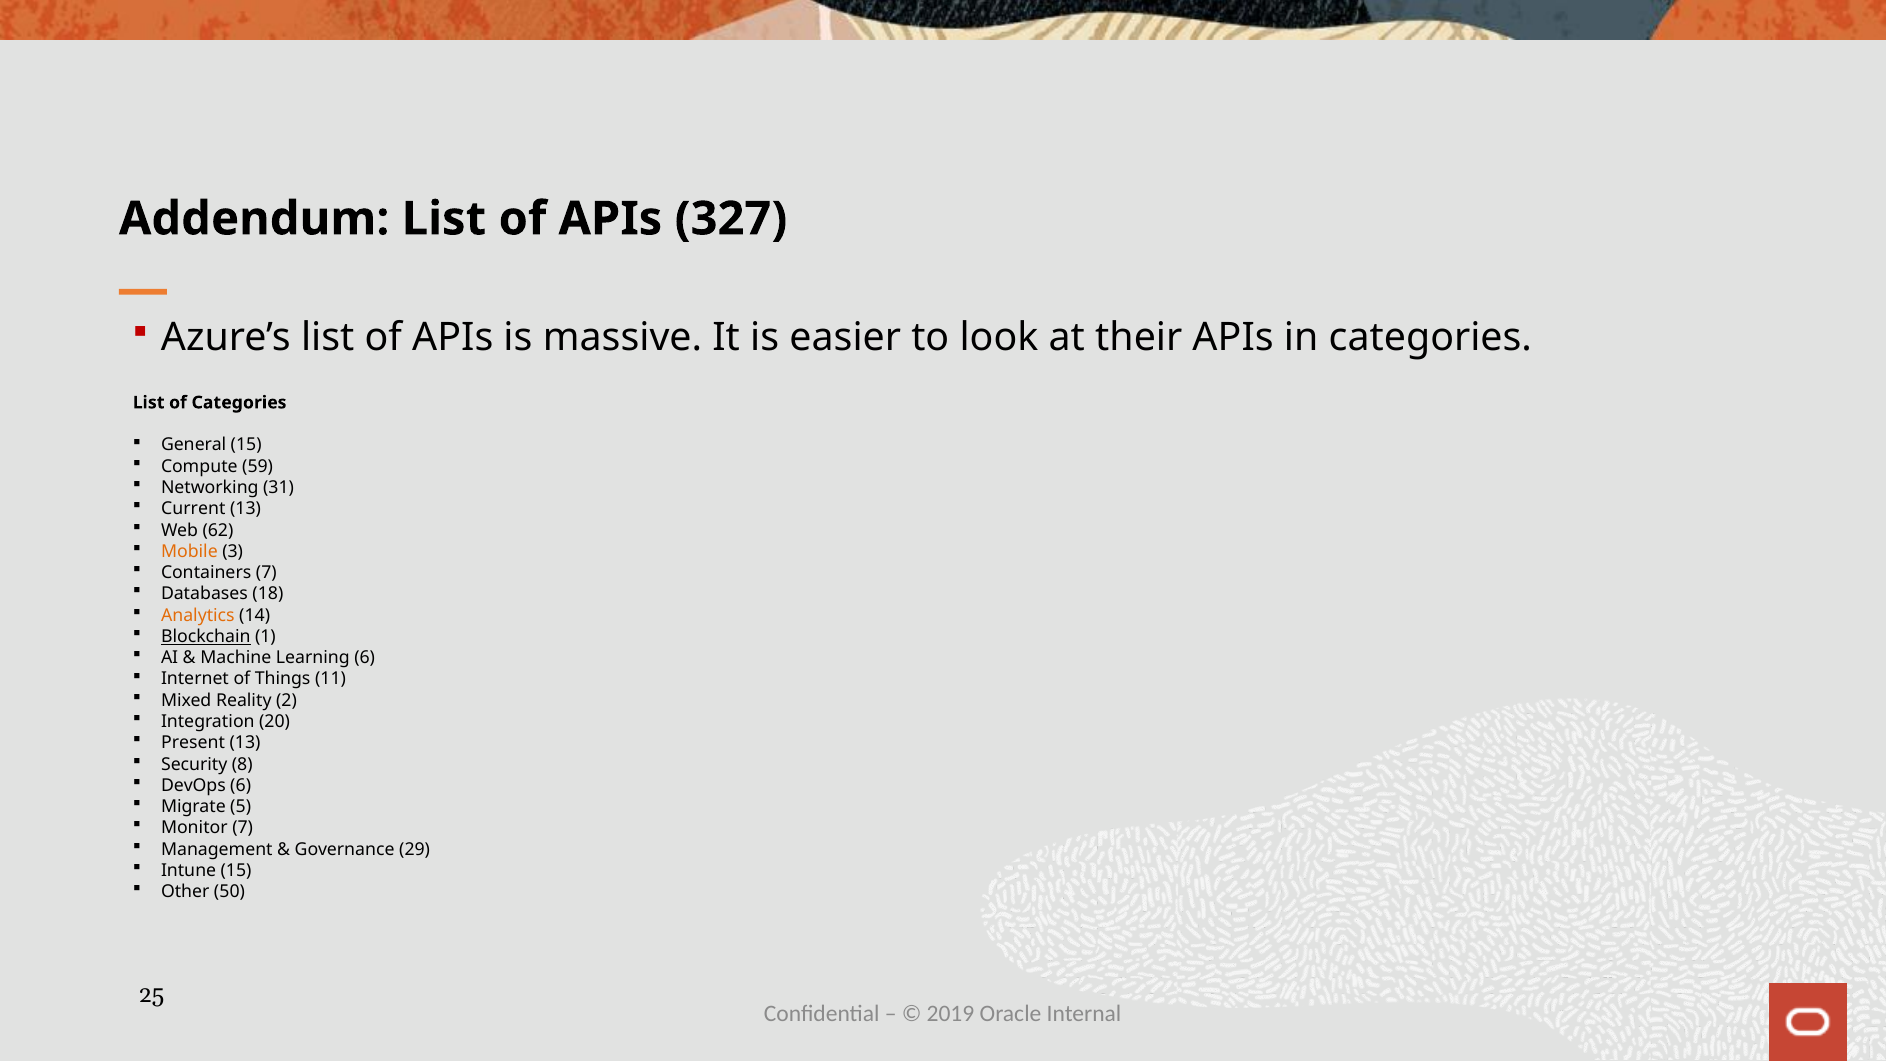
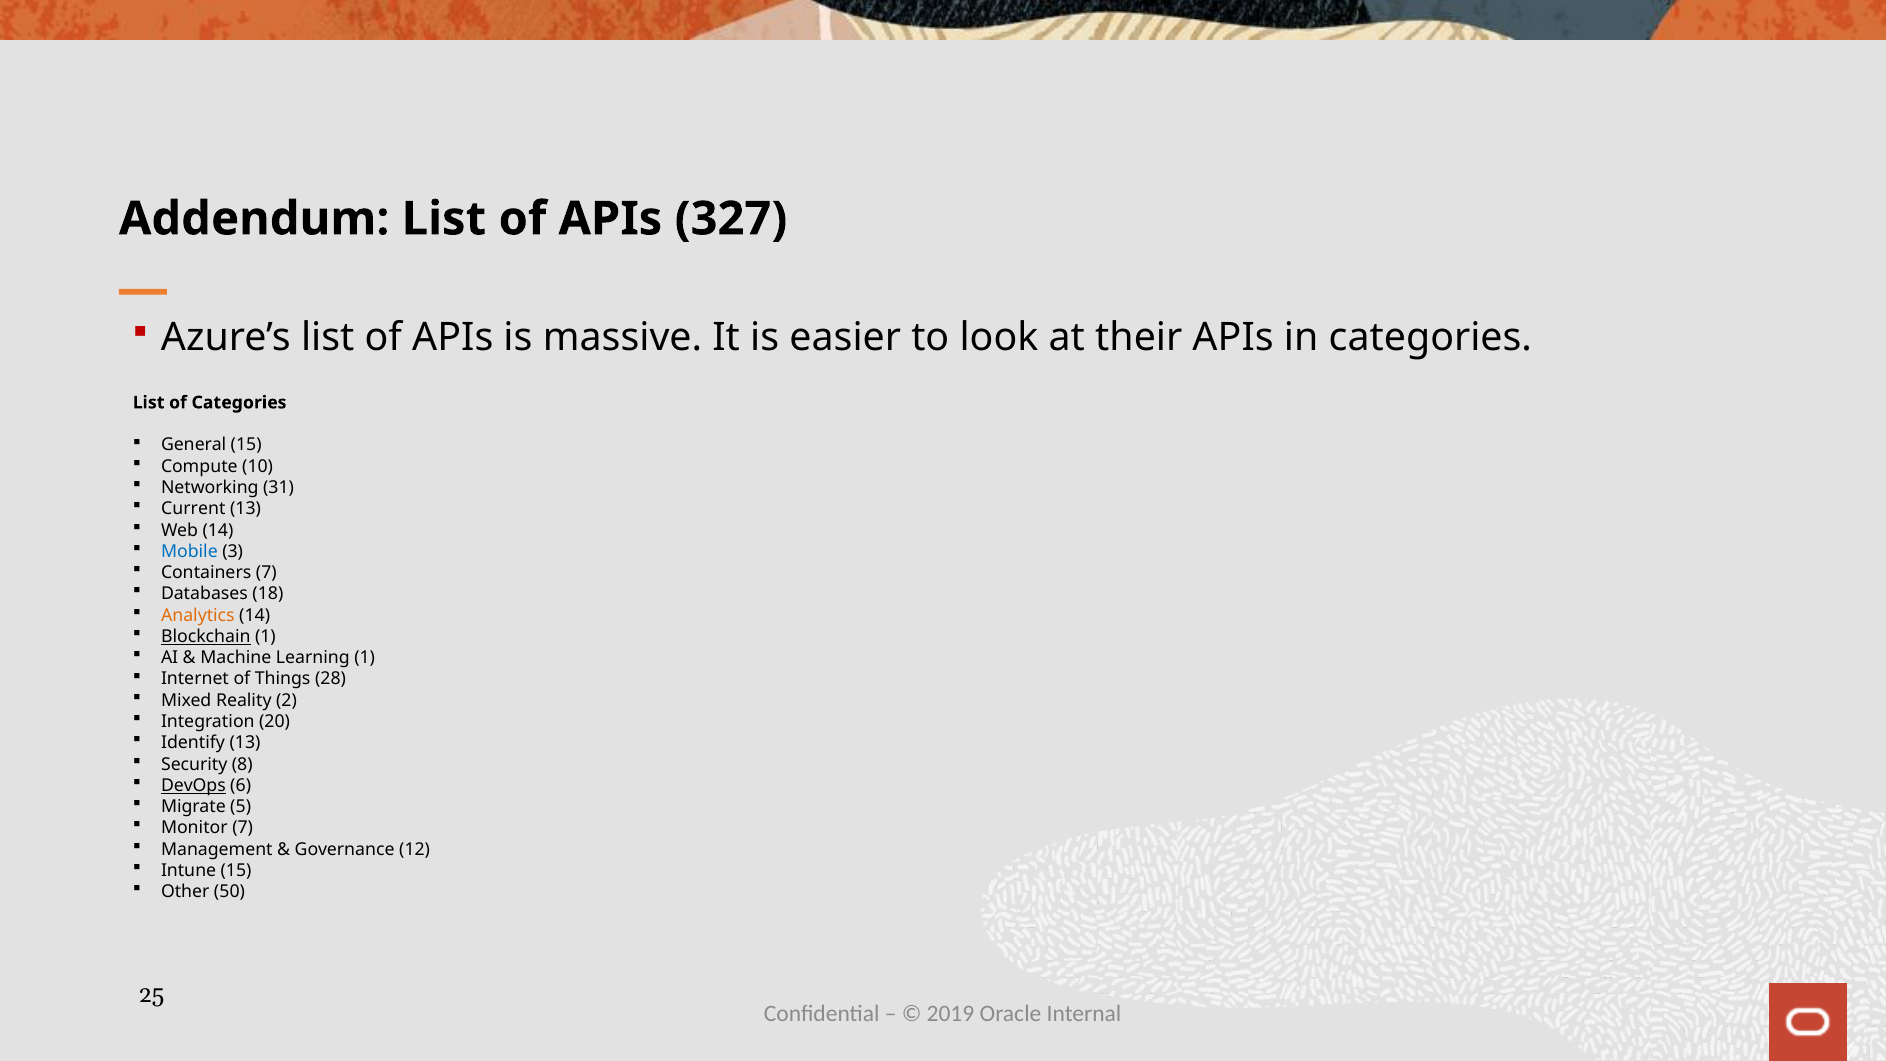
59: 59 -> 10
Web 62: 62 -> 14
Mobile colour: orange -> blue
Learning 6: 6 -> 1
11: 11 -> 28
Present: Present -> Identify
DevOps underline: none -> present
29: 29 -> 12
